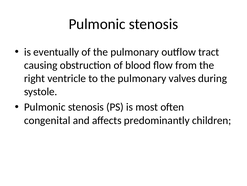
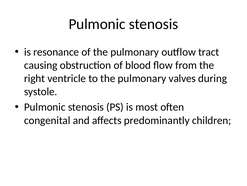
eventually: eventually -> resonance
